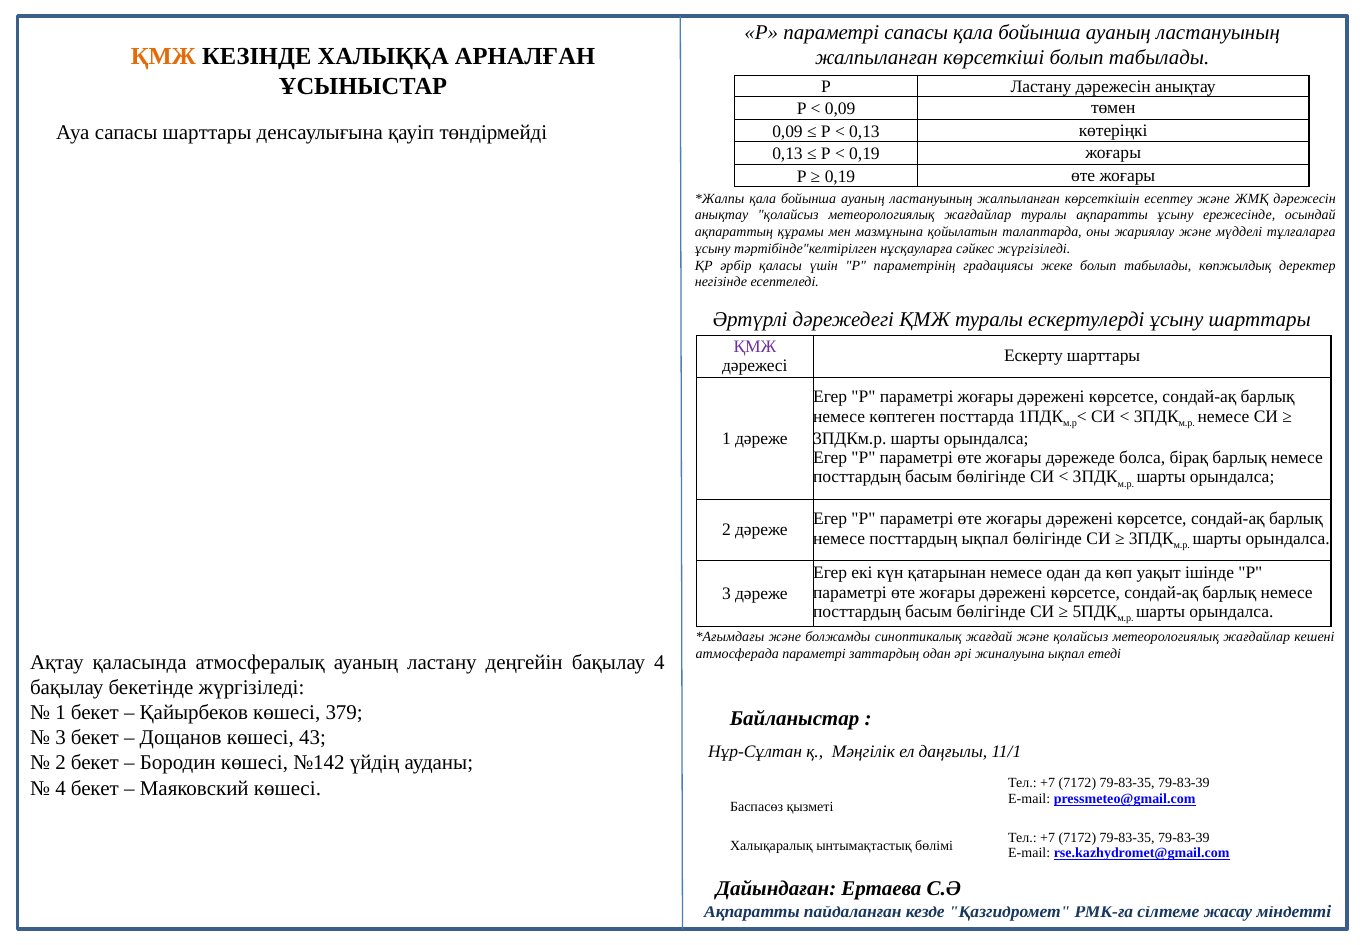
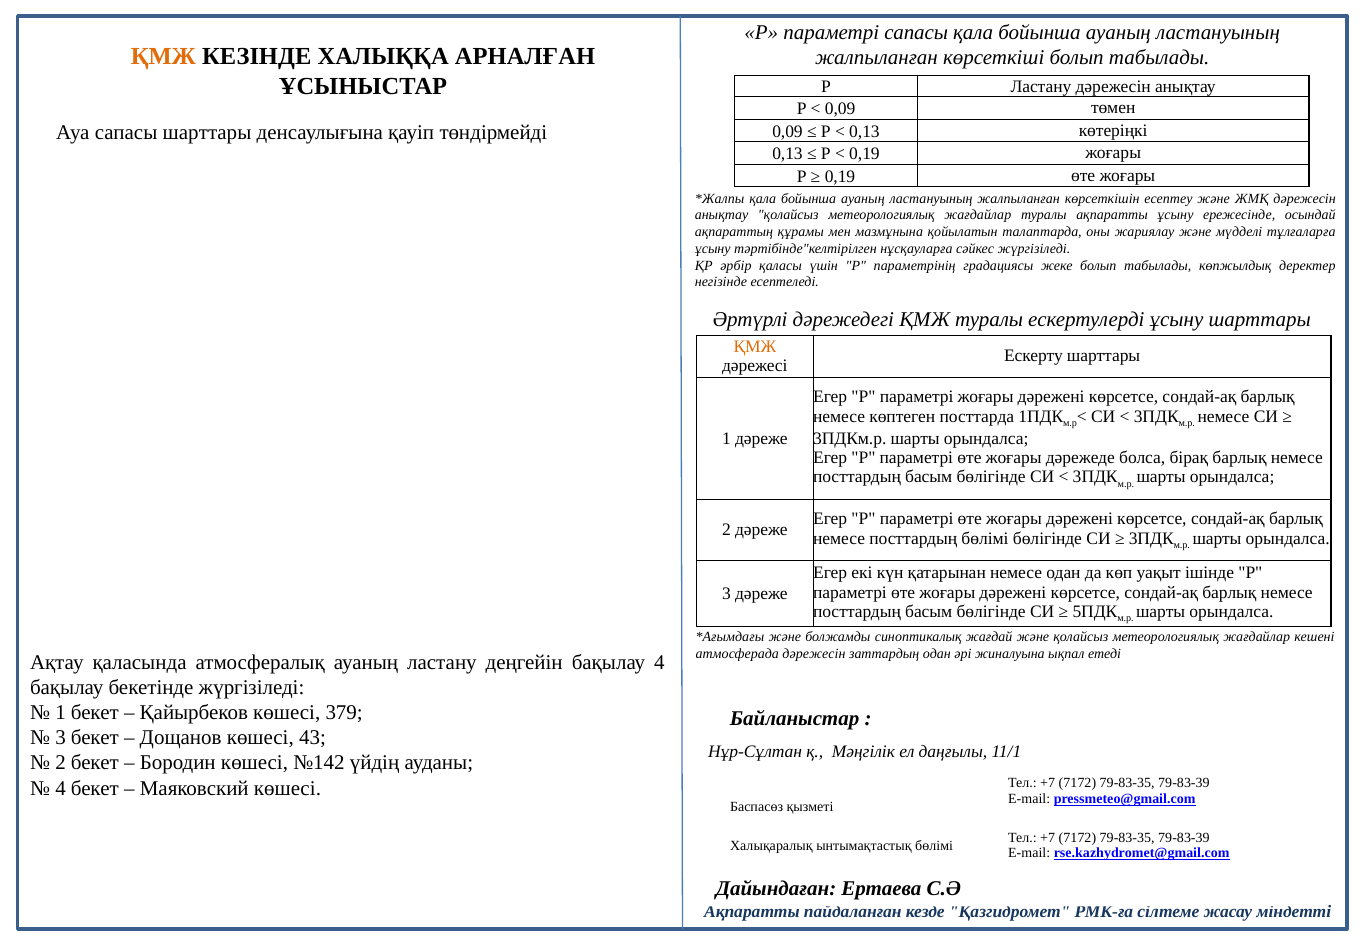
ҚМЖ at (755, 347) colour: purple -> orange
посттардың ықпал: ықпал -> бөлімі
атмосферада параметрі: параметрі -> дәрежесін
